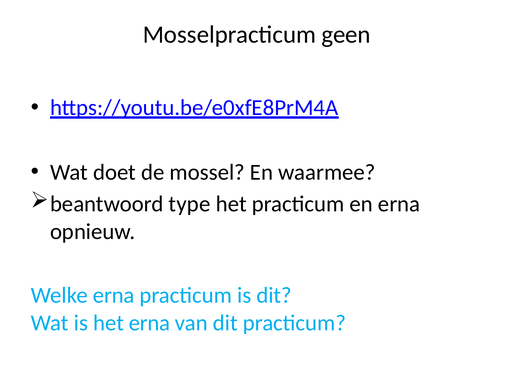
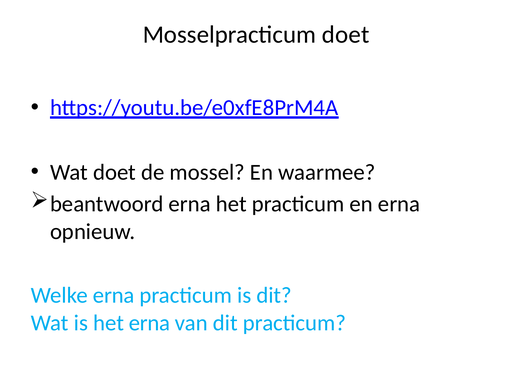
Mosselpracticum geen: geen -> doet
beantwoord type: type -> erna
